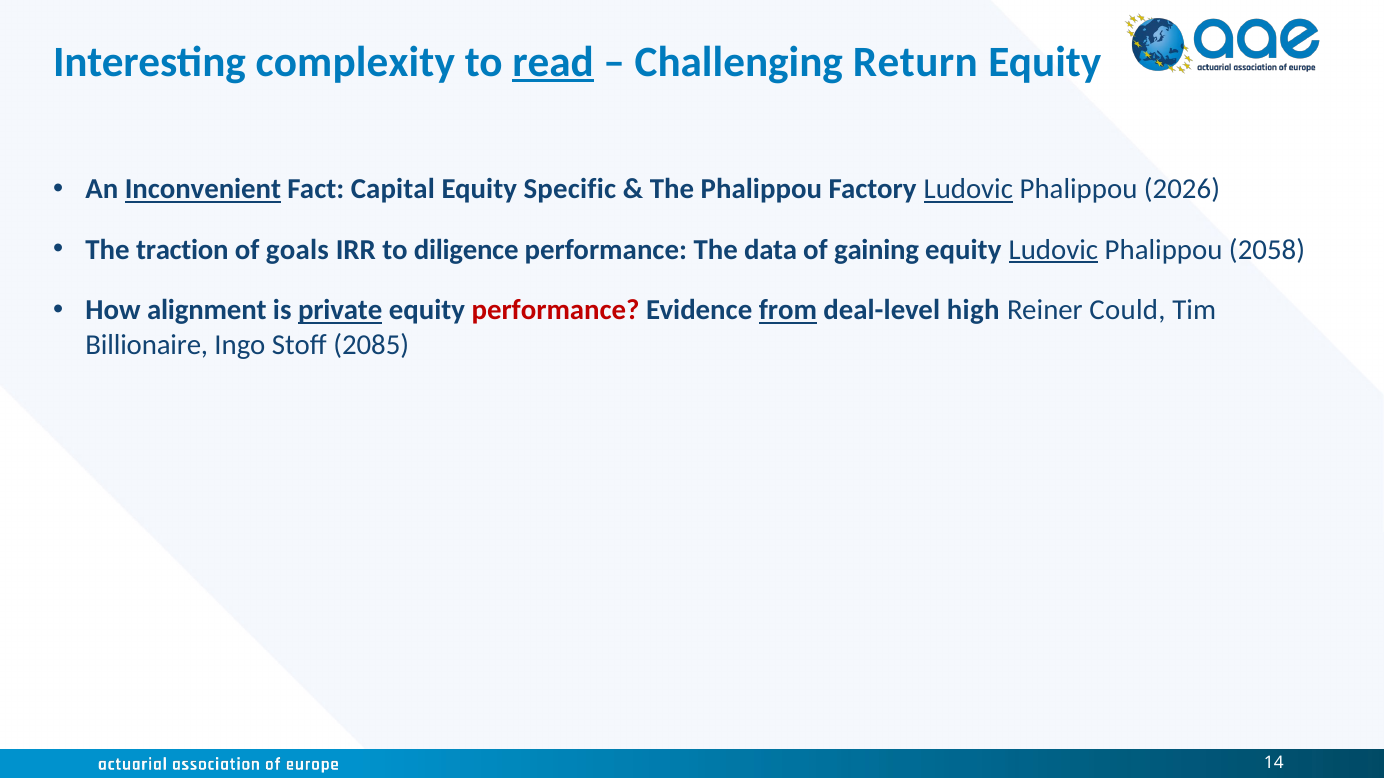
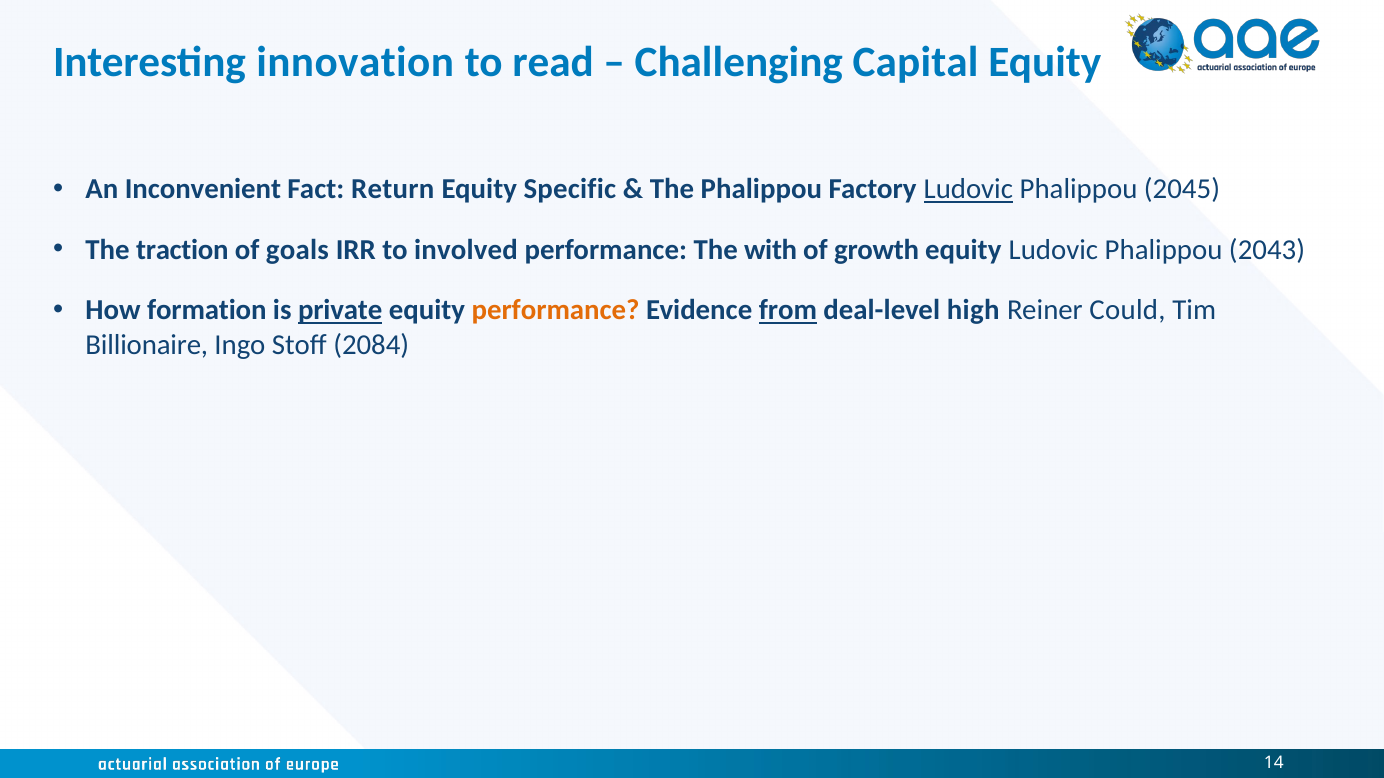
complexity: complexity -> innovation
read underline: present -> none
Return: Return -> Capital
Inconvenient underline: present -> none
Capital: Capital -> Return
2026: 2026 -> 2045
diligence: diligence -> involved
data: data -> with
gaining: gaining -> growth
Ludovic at (1053, 250) underline: present -> none
2058: 2058 -> 2043
alignment: alignment -> formation
performance at (556, 311) colour: red -> orange
2085: 2085 -> 2084
